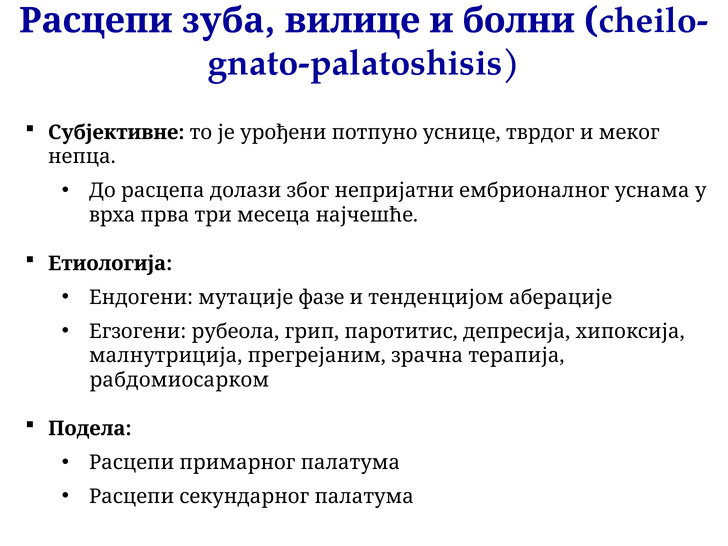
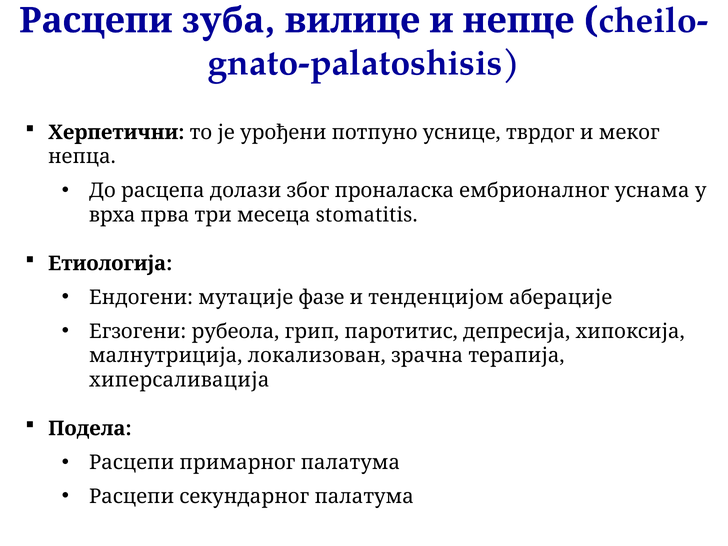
болни: болни -> непце
Субјективне: Субјективне -> Херпетични
непријатни: непријатни -> проналаска
најчешће: најчешће -> stomatitis
прегрејаним: прегрејаним -> локализован
рабдомиосарком: рабдомиосарком -> хиперсаливација
